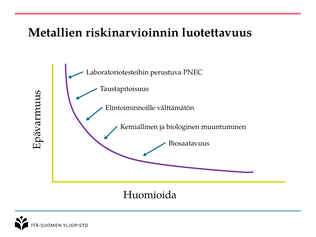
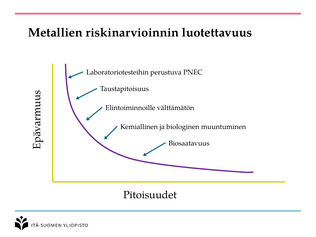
Huomioida: Huomioida -> Pitoisuudet
